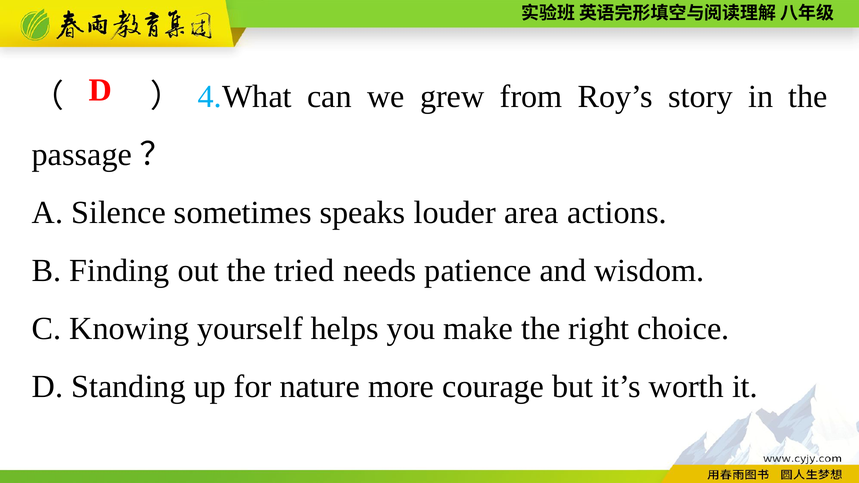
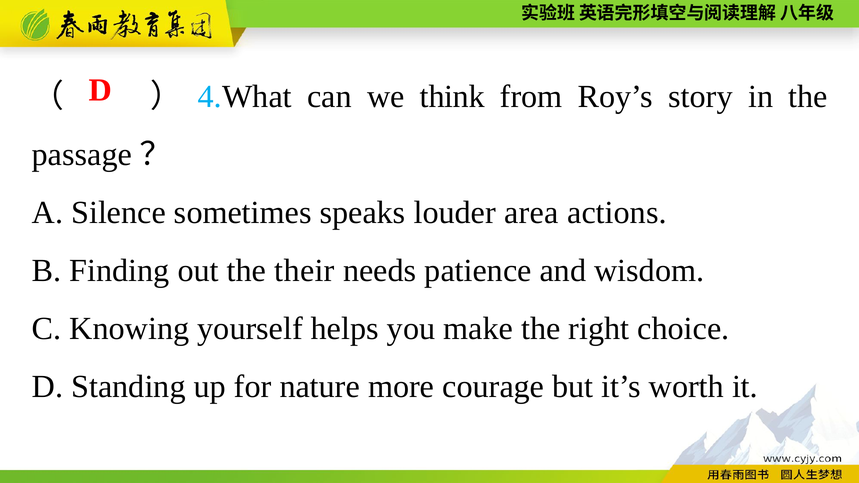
grew: grew -> think
tried: tried -> their
